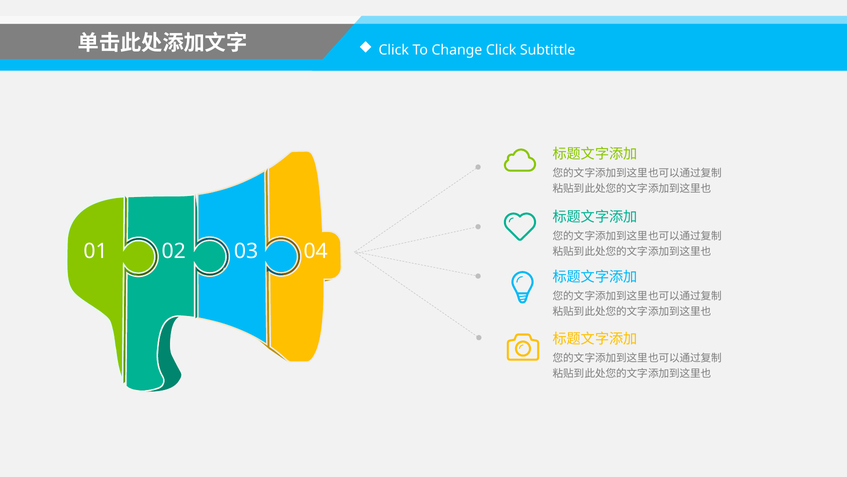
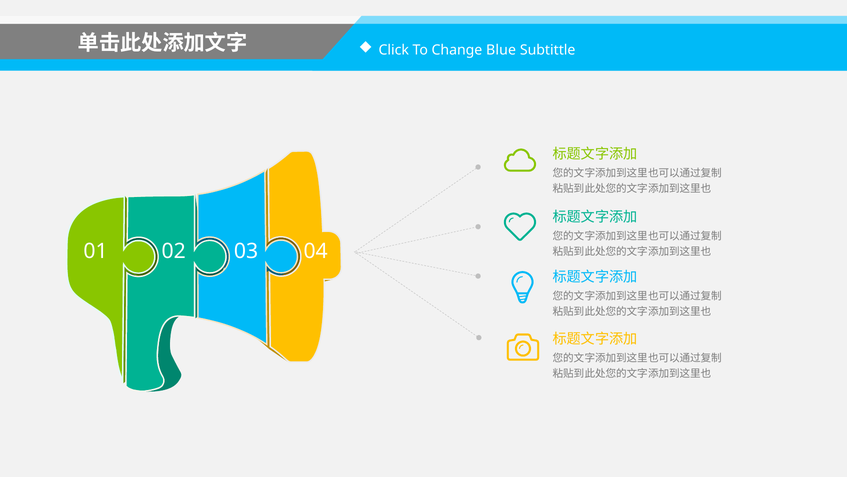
Change Click: Click -> Blue
